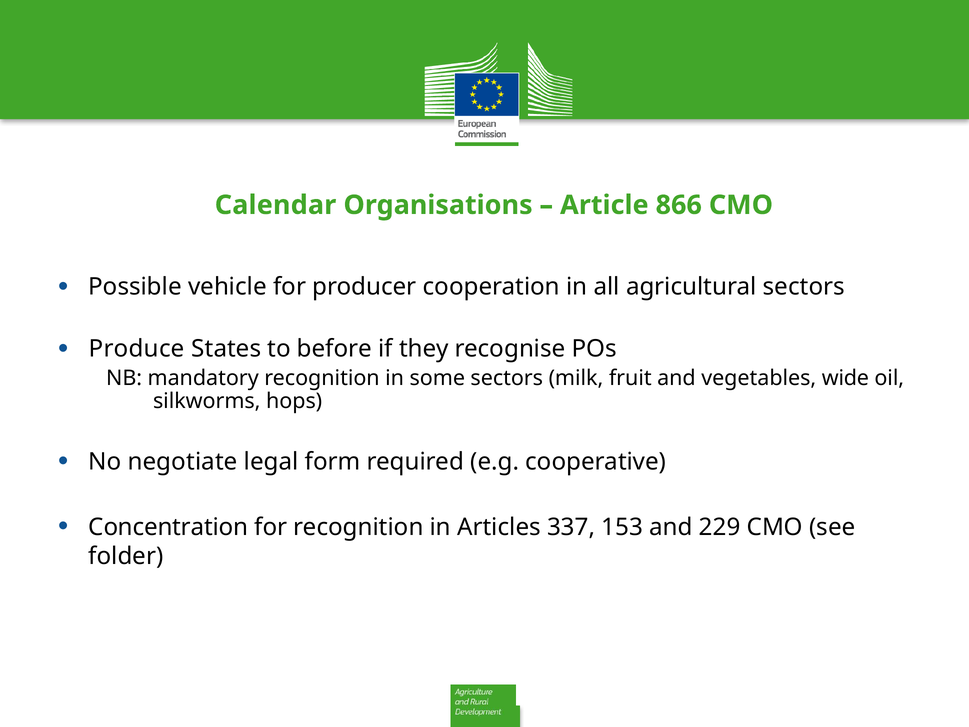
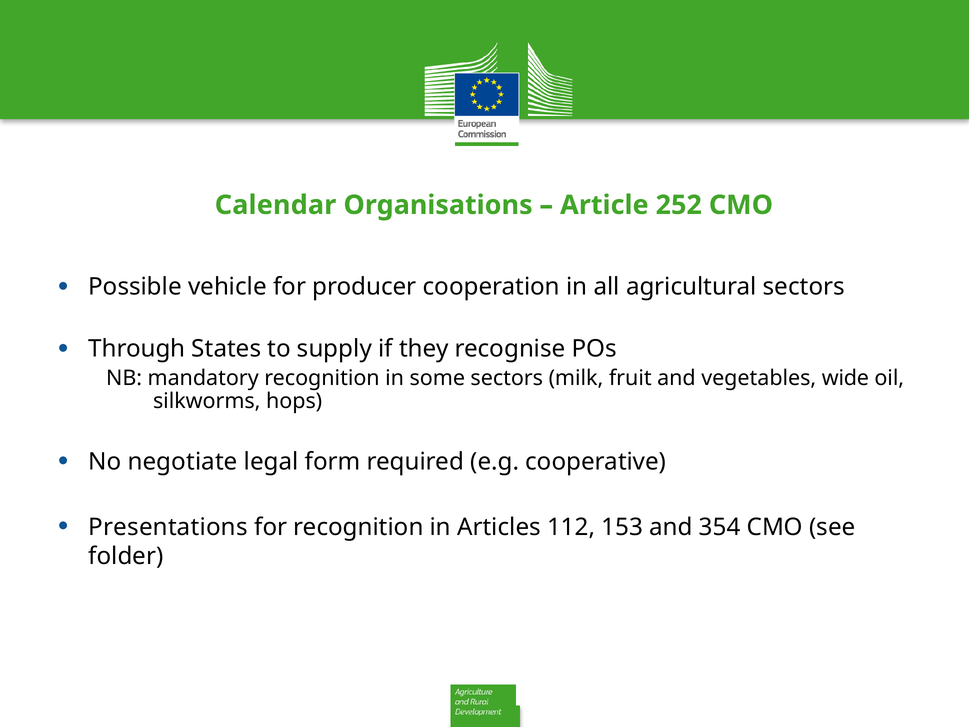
866: 866 -> 252
Produce: Produce -> Through
before: before -> supply
Concentration: Concentration -> Presentations
337: 337 -> 112
229: 229 -> 354
